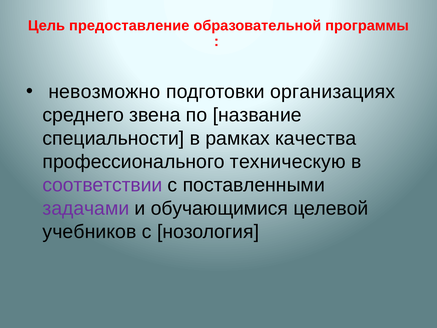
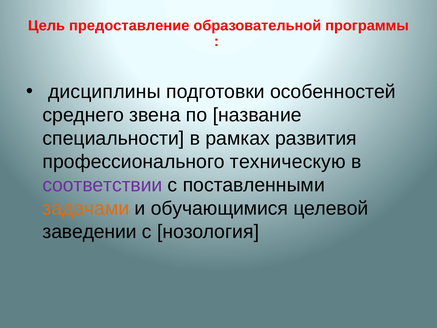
невозможно: невозможно -> дисциплины
организациях: организациях -> особенностей
качества: качества -> развития
задачами colour: purple -> orange
учебников: учебников -> заведении
